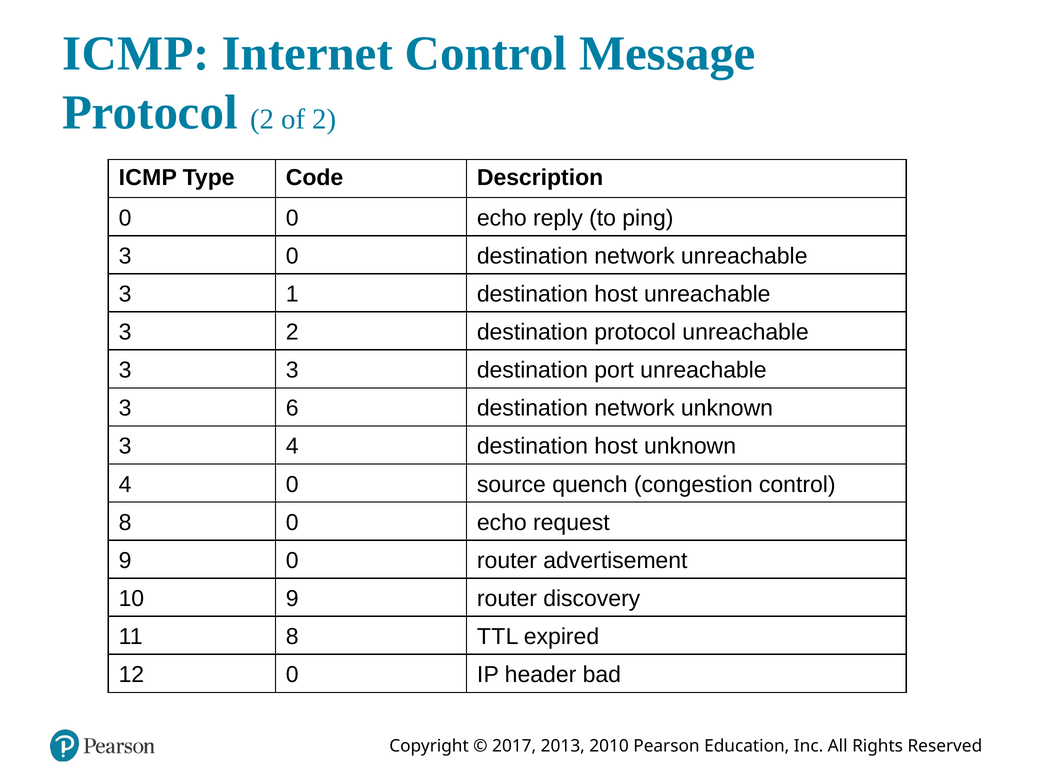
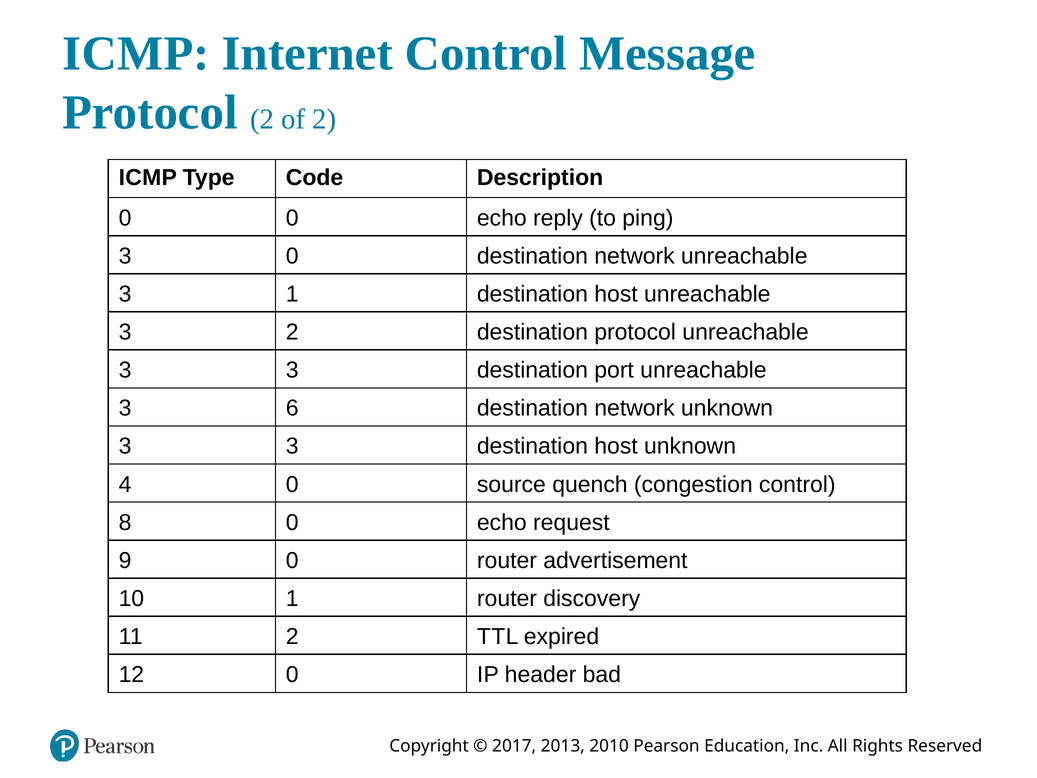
4 at (292, 446): 4 -> 3
10 9: 9 -> 1
11 8: 8 -> 2
